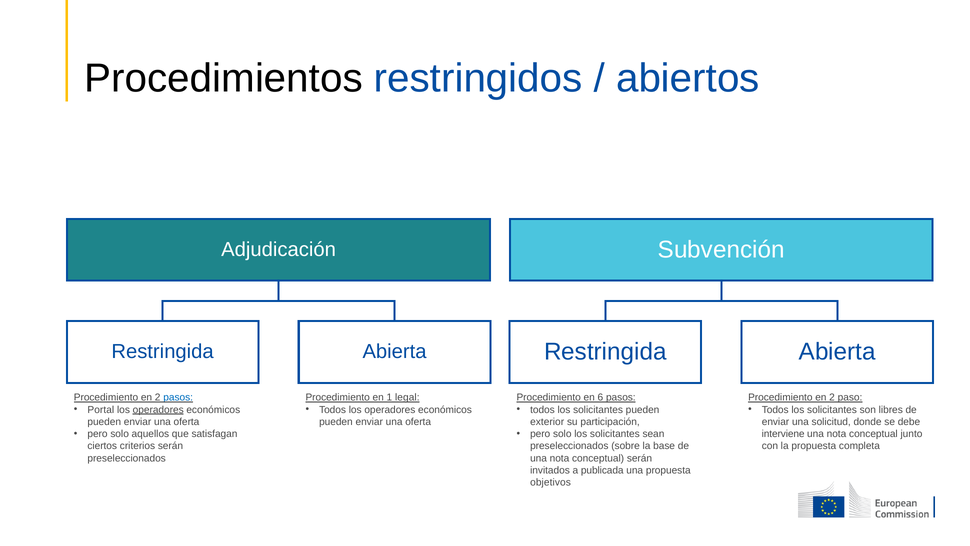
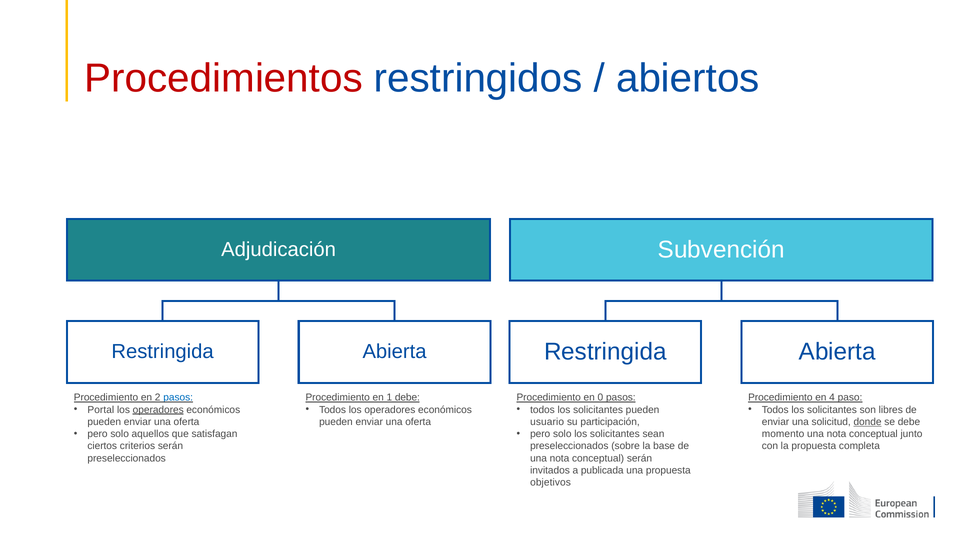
Procedimientos colour: black -> red
1 legal: legal -> debe
6: 6 -> 0
2 at (832, 397): 2 -> 4
exterior: exterior -> usuario
donde underline: none -> present
interviene: interviene -> momento
